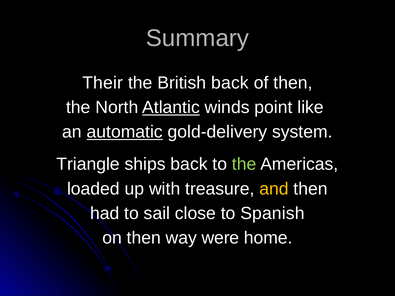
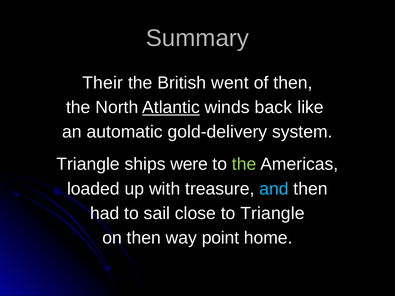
British back: back -> went
point: point -> back
automatic underline: present -> none
ships back: back -> were
and colour: yellow -> light blue
to Spanish: Spanish -> Triangle
were: were -> point
